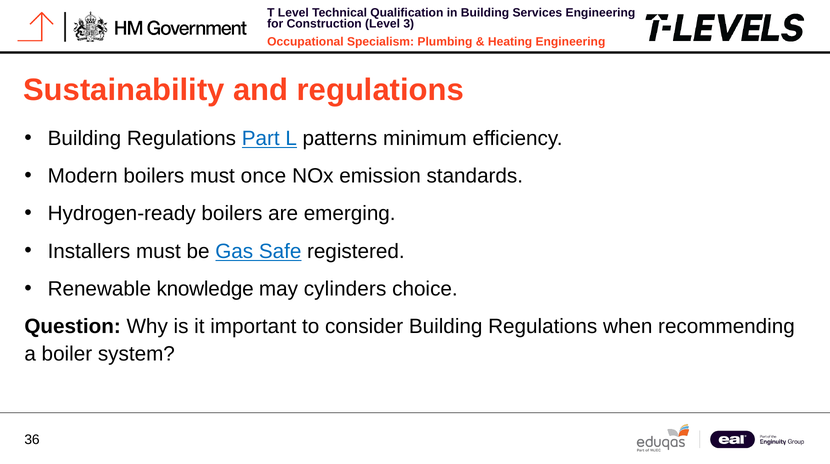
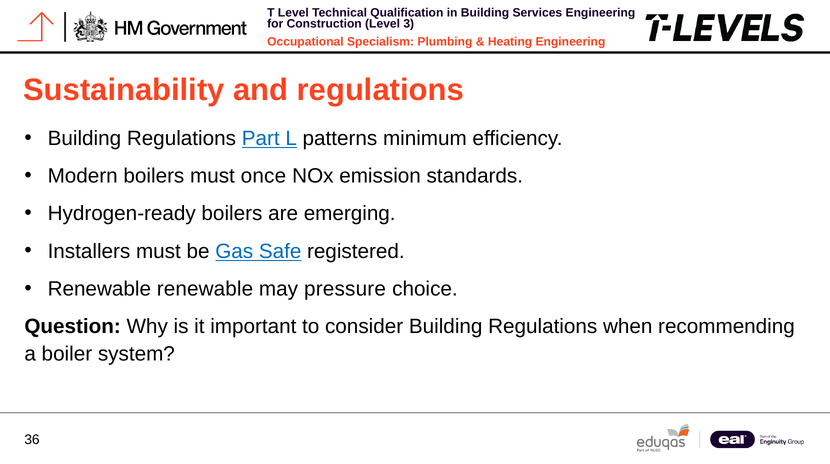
Renewable knowledge: knowledge -> renewable
cylinders: cylinders -> pressure
